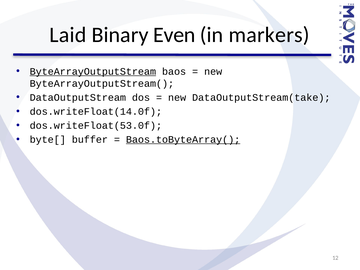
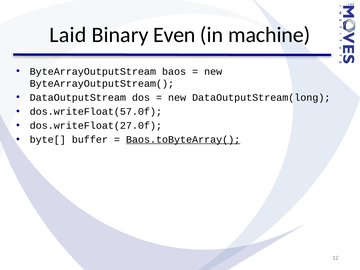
markers: markers -> machine
ByteArrayOutputStream underline: present -> none
DataOutputStream(take: DataOutputStream(take -> DataOutputStream(long
dos.writeFloat(14.0f: dos.writeFloat(14.0f -> dos.writeFloat(57.0f
dos.writeFloat(53.0f: dos.writeFloat(53.0f -> dos.writeFloat(27.0f
